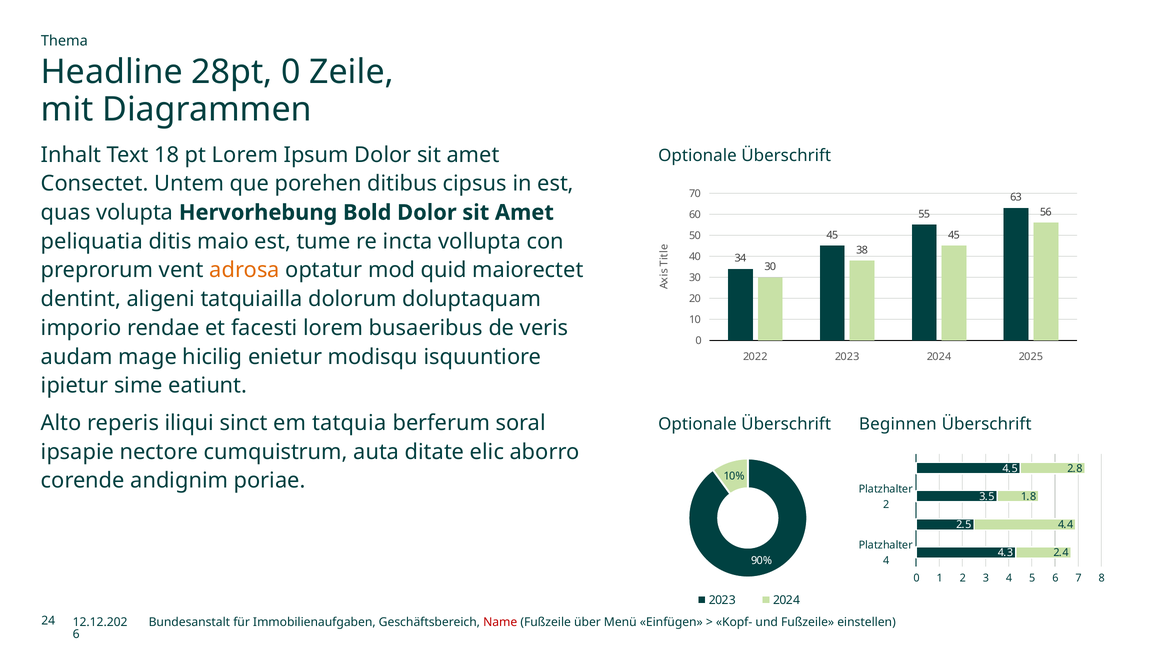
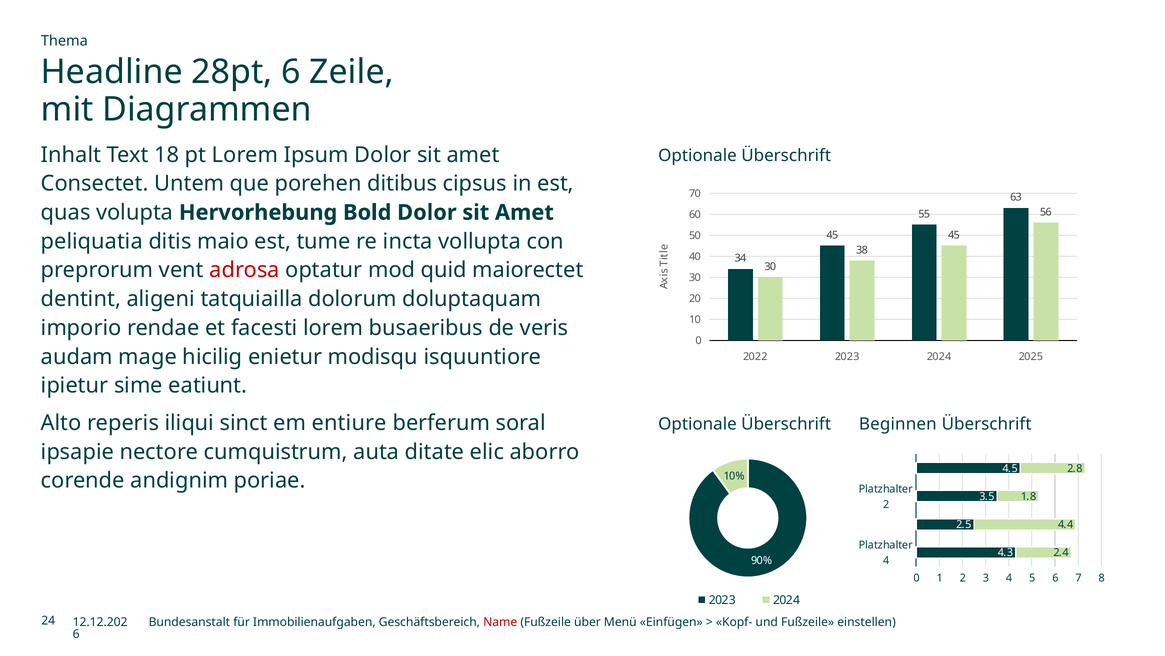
28pt 0: 0 -> 6
adrosa colour: orange -> red
tatquia: tatquia -> entiure
